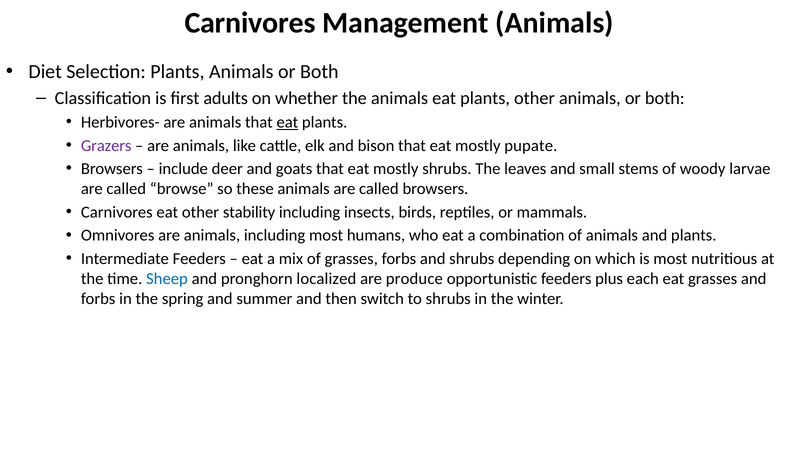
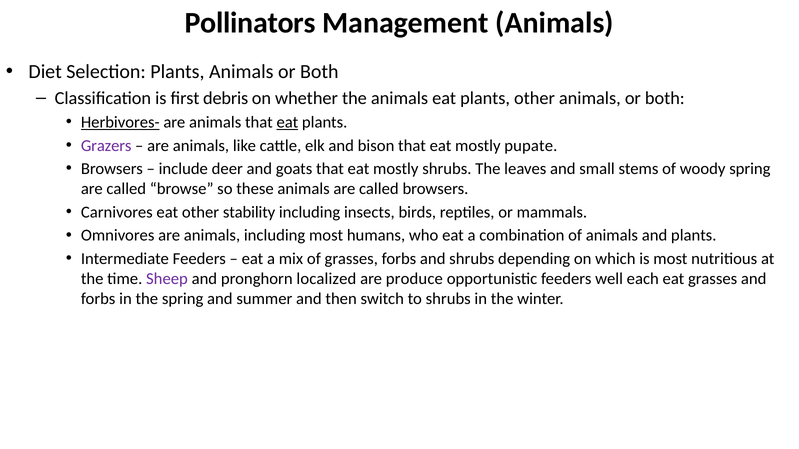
Carnivores at (250, 23): Carnivores -> Pollinators
adults: adults -> debris
Herbivores- underline: none -> present
woody larvae: larvae -> spring
Sheep colour: blue -> purple
plus: plus -> well
